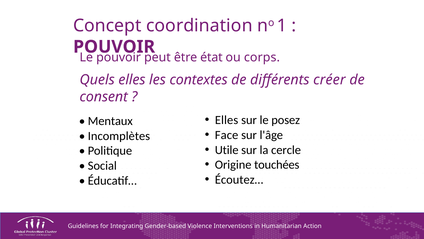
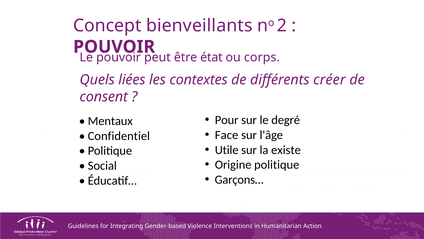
coordination: coordination -> bienveillants
1: 1 -> 2
Quels elles: elles -> liées
Elles at (227, 120): Elles -> Pour
posez: posez -> degré
Incomplètes: Incomplètes -> Confidentiel
cercle: cercle -> existe
Origine touchées: touchées -> politique
Écoutez…: Écoutez… -> Garçons…
